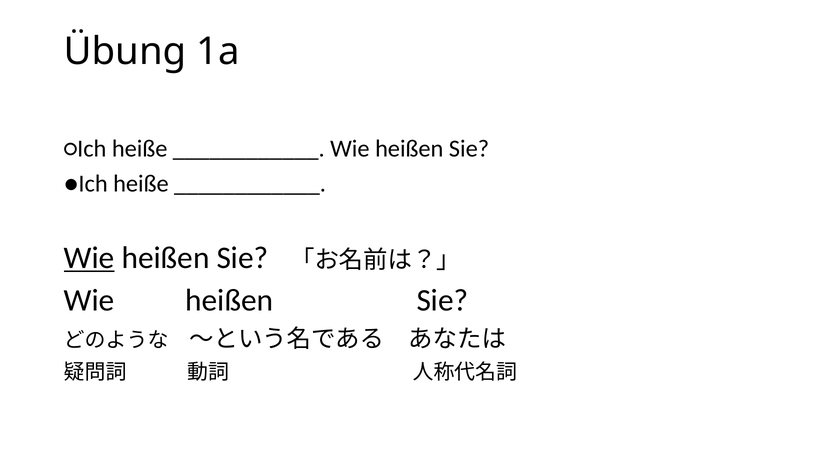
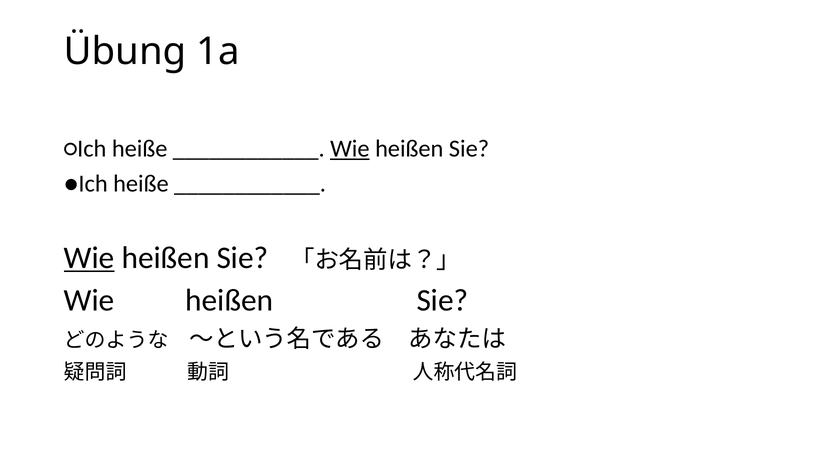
Wie at (350, 149) underline: none -> present
